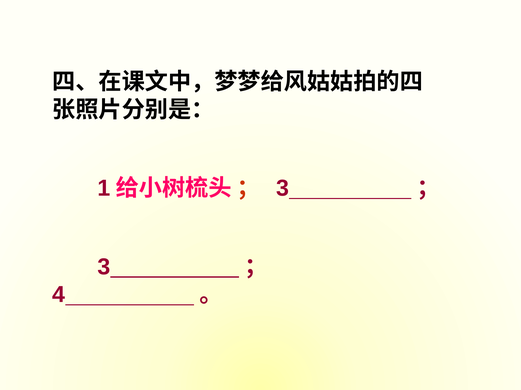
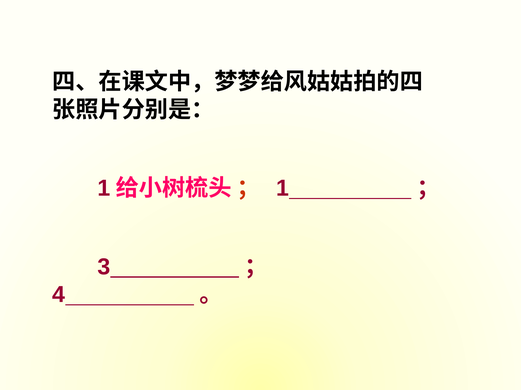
3 at (283, 189): 3 -> 1
